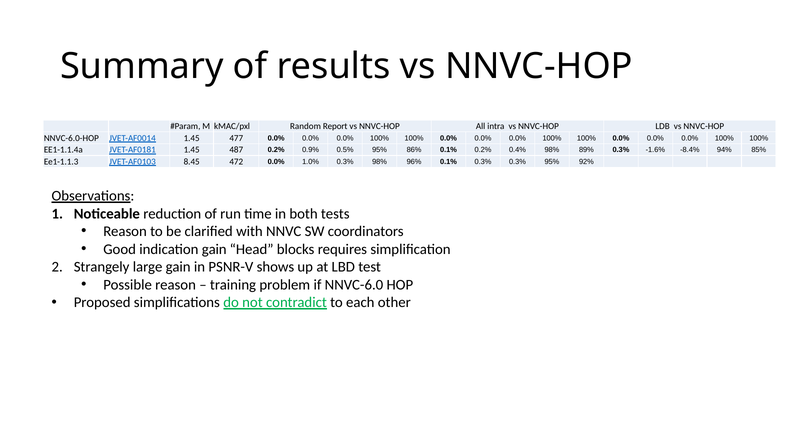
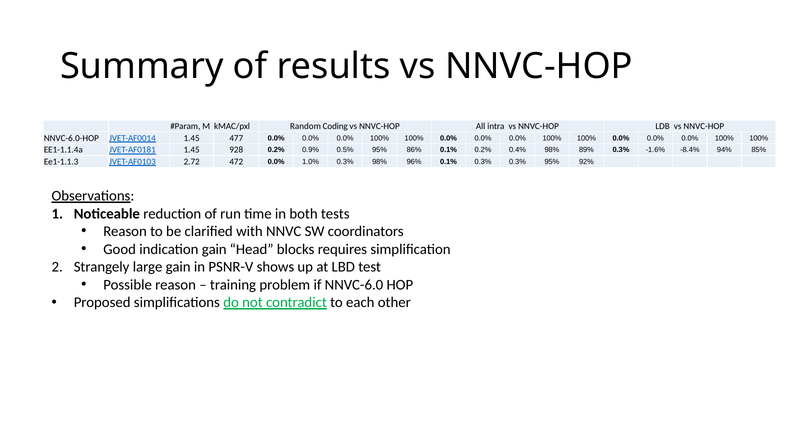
Report: Report -> Coding
487: 487 -> 928
8.45: 8.45 -> 2.72
